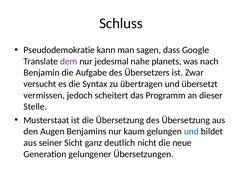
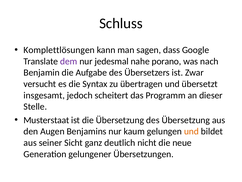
Pseudodemokratie: Pseudodemokratie -> Komplettlösungen
planets: planets -> porano
vermissen: vermissen -> insgesamt
und at (191, 131) colour: blue -> orange
